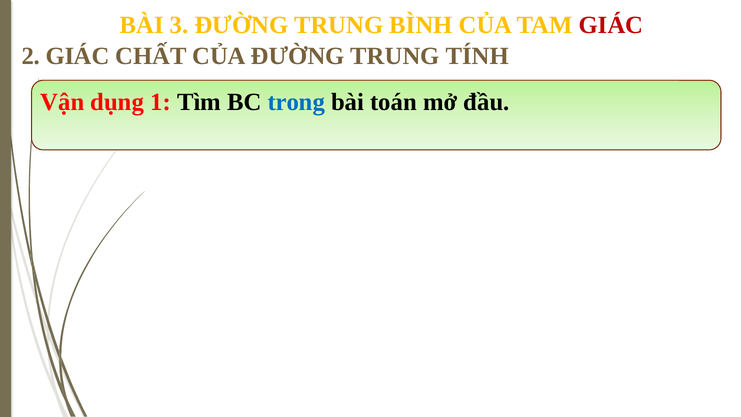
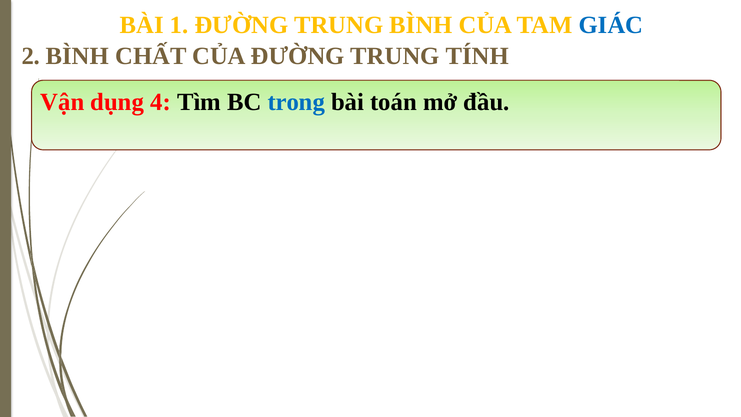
3: 3 -> 1
GIÁC at (611, 25) colour: red -> blue
2 GIÁC: GIÁC -> BÌNH
1: 1 -> 4
